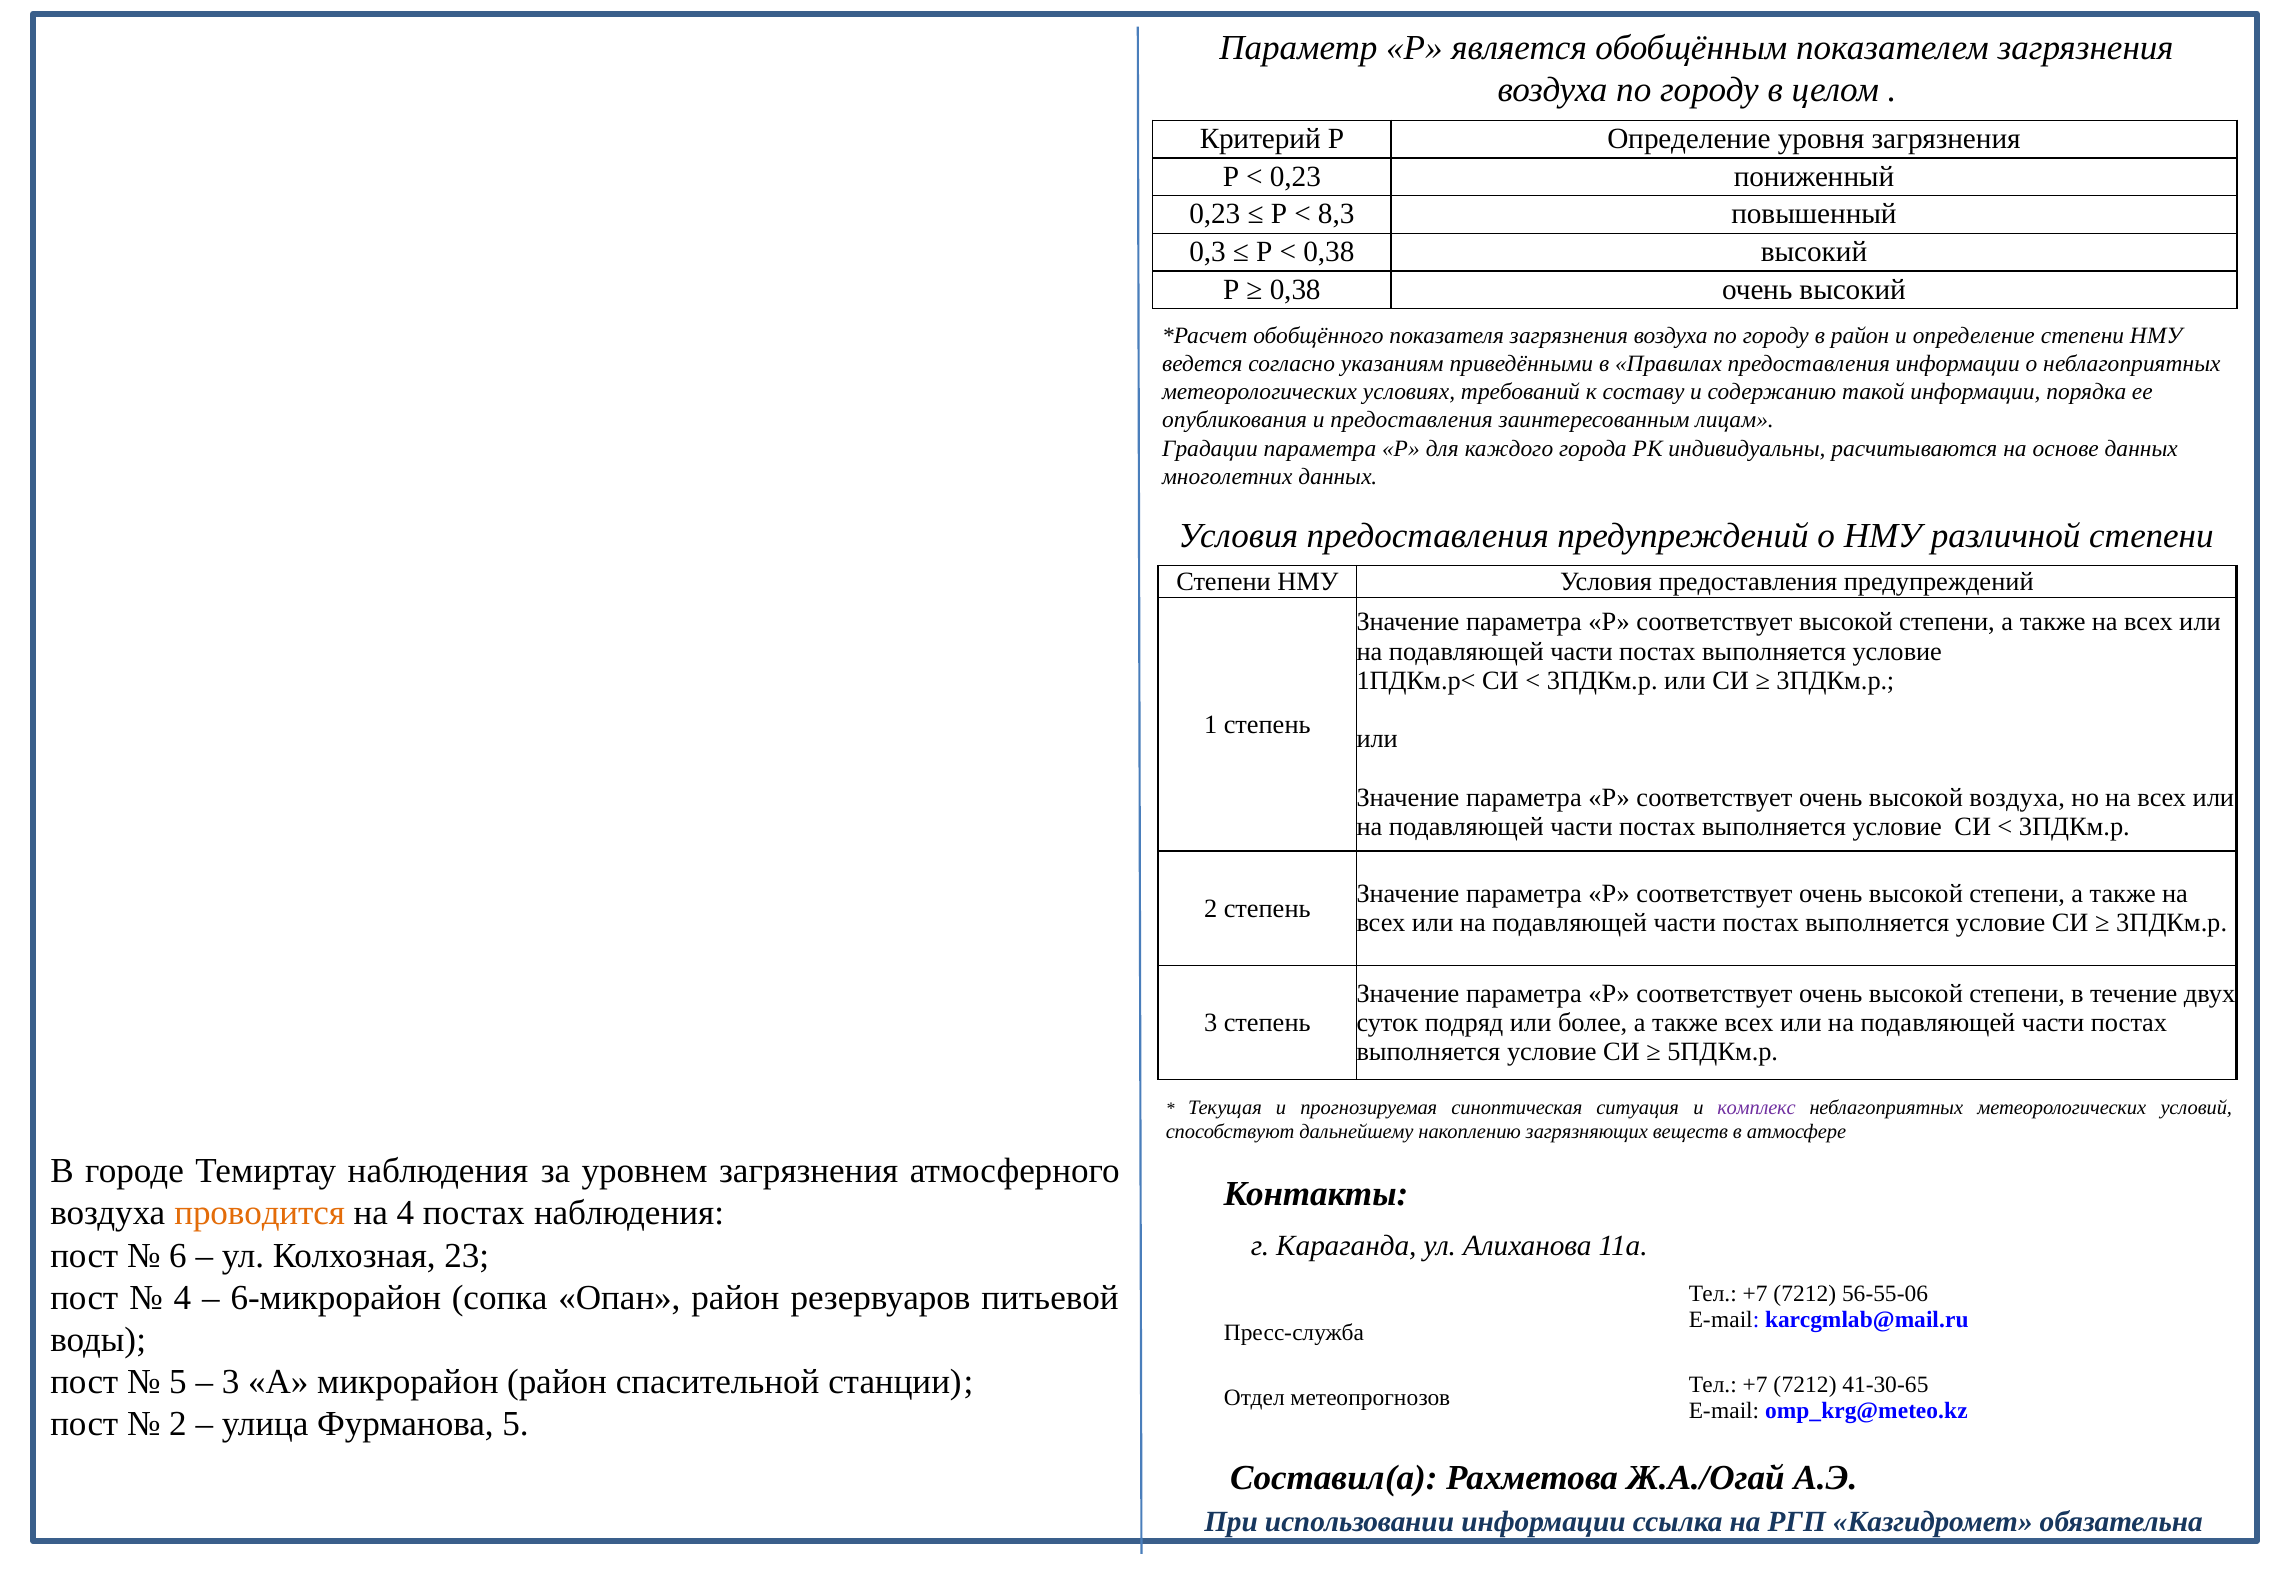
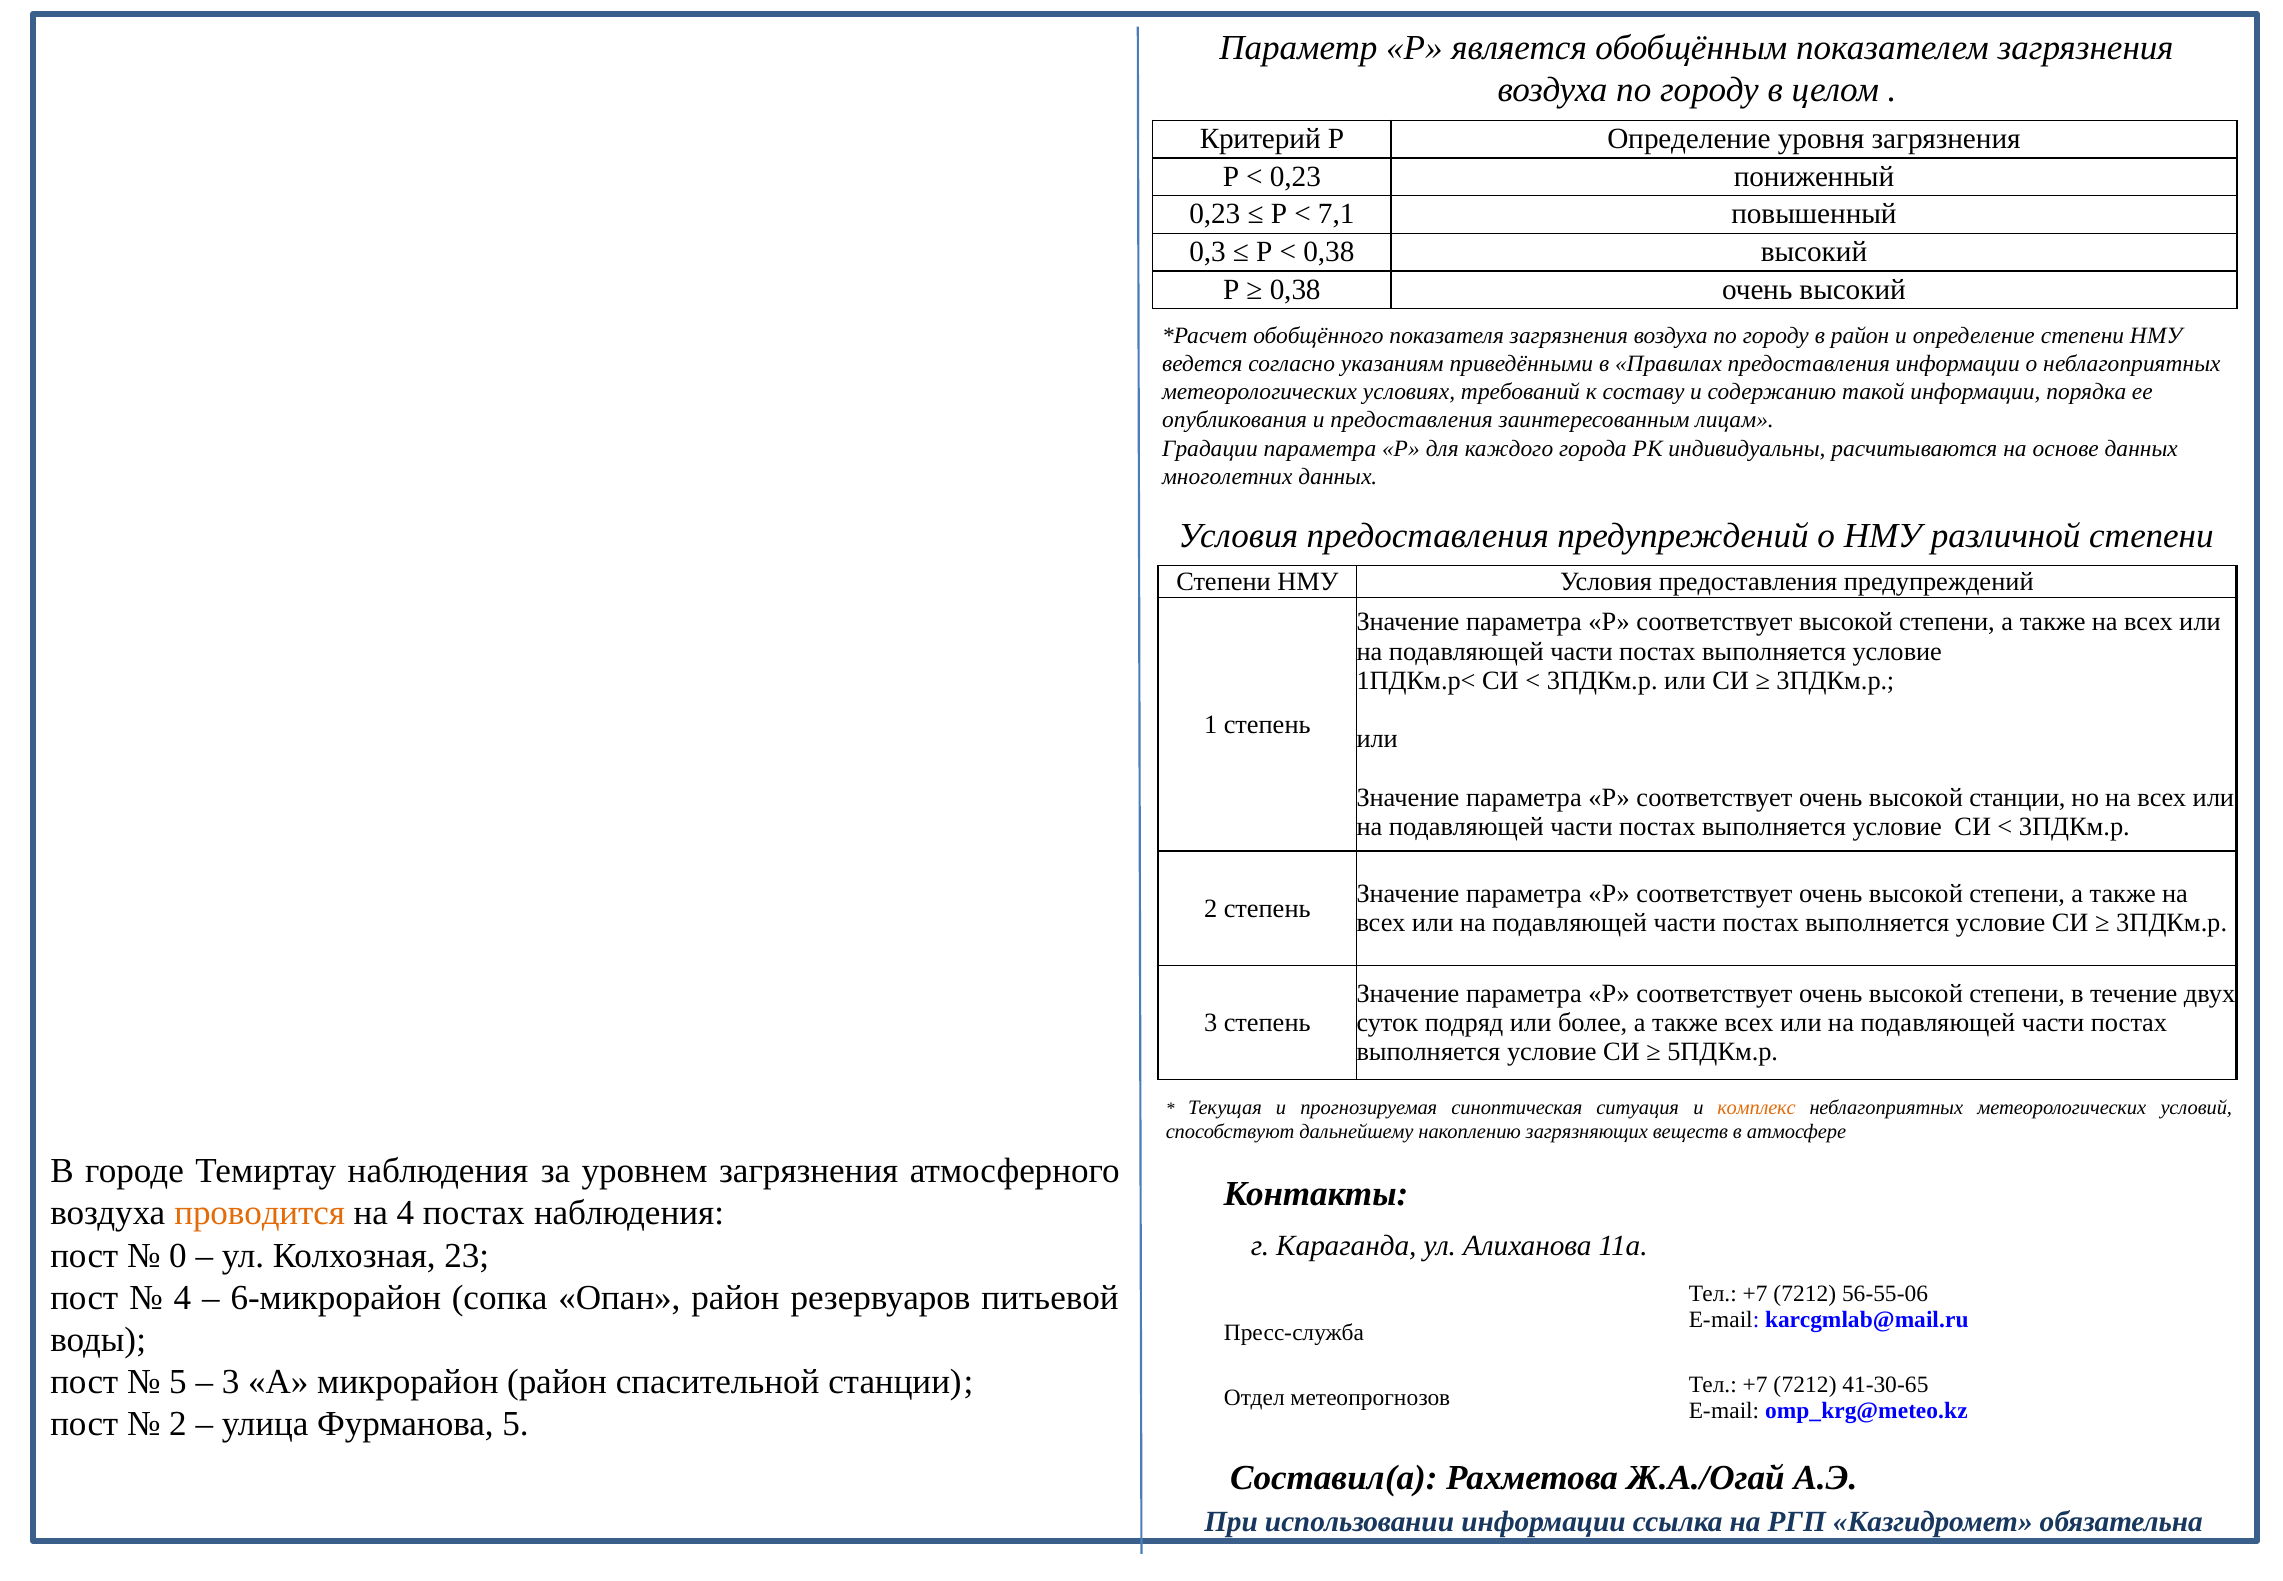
8,3: 8,3 -> 7,1
высокой воздуха: воздуха -> станции
комплекс colour: purple -> orange
6: 6 -> 0
